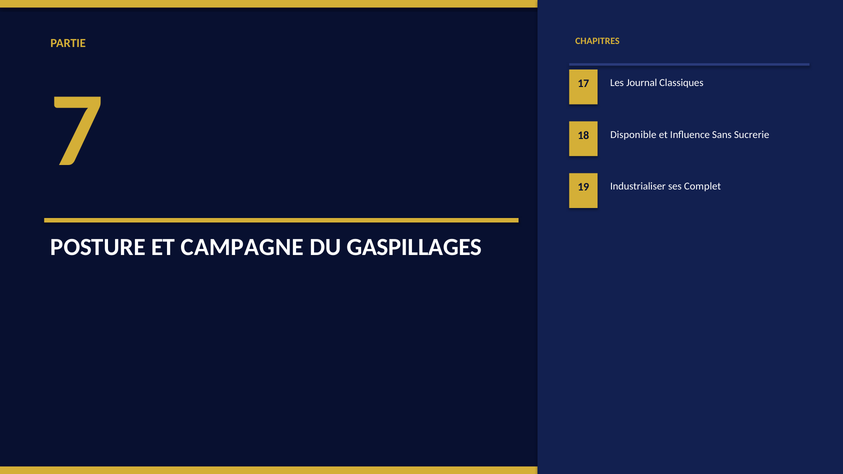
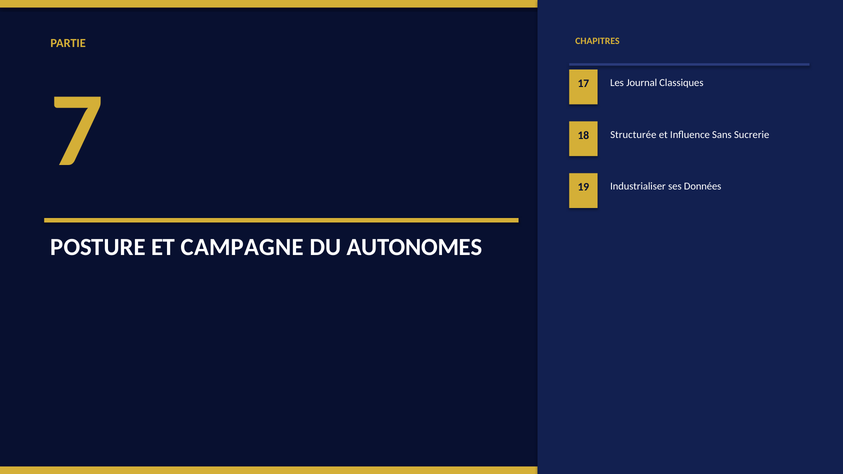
Disponible: Disponible -> Structurée
Complet: Complet -> Données
GASPILLAGES: GASPILLAGES -> AUTONOMES
